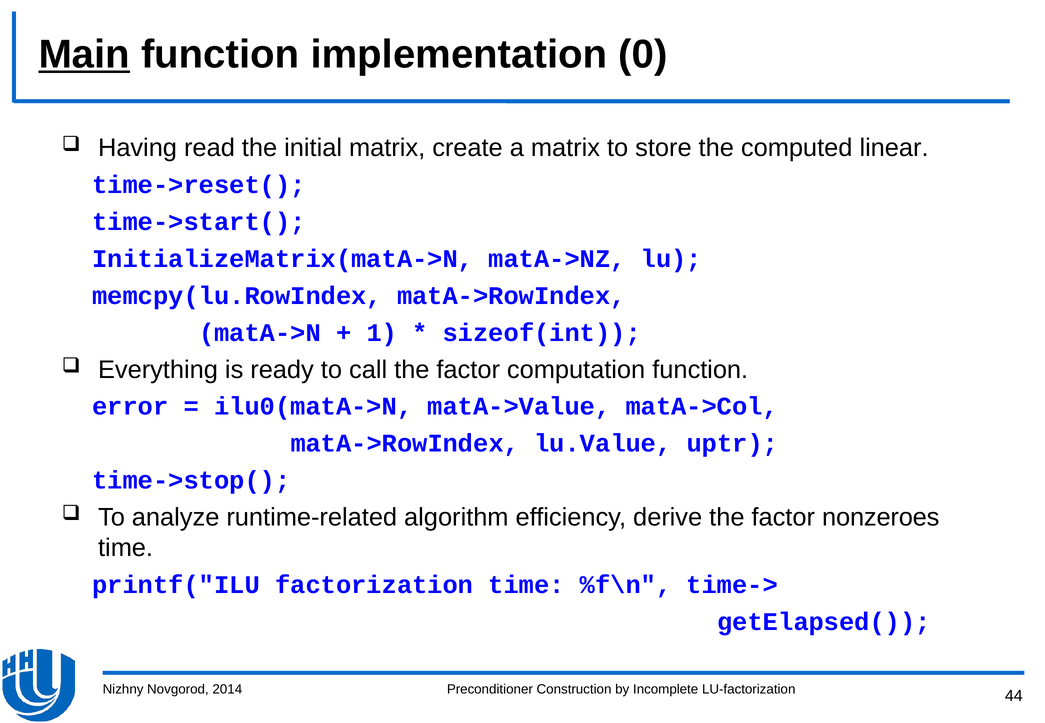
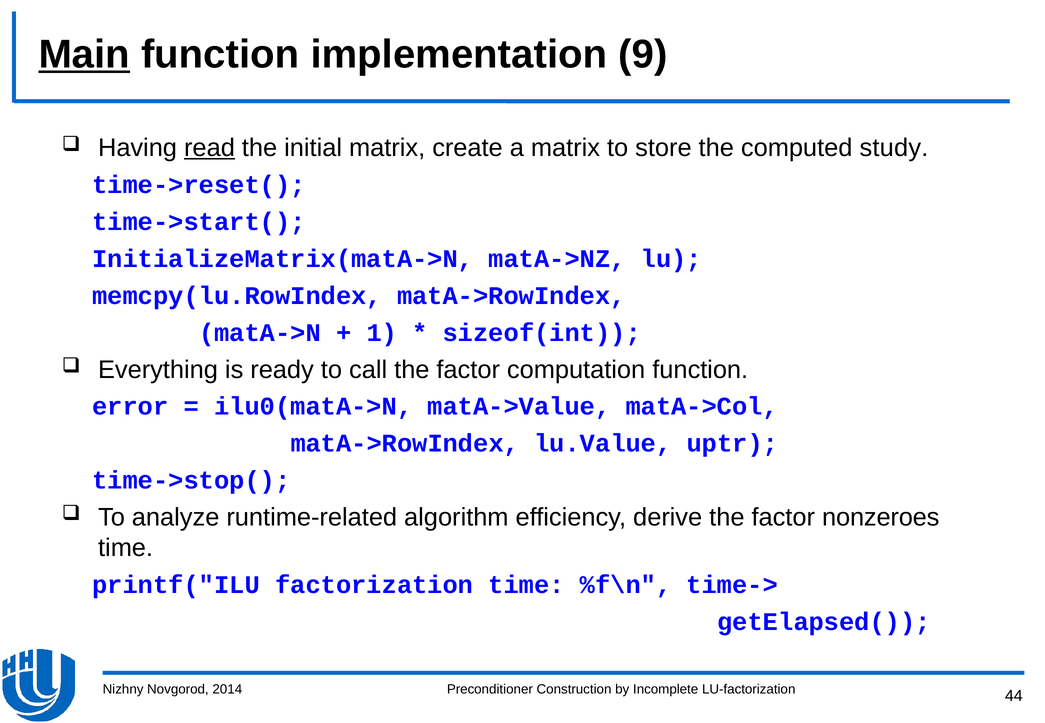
0: 0 -> 9
read underline: none -> present
linear: linear -> study
